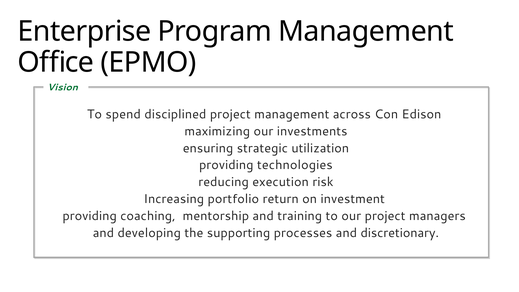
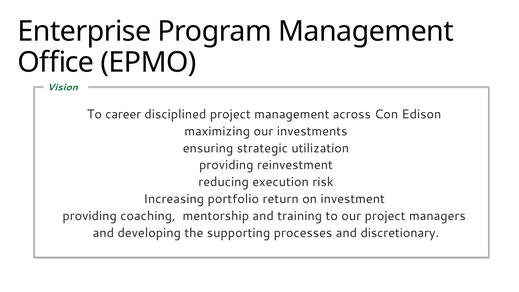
spend: spend -> career
technologies: technologies -> reinvestment
